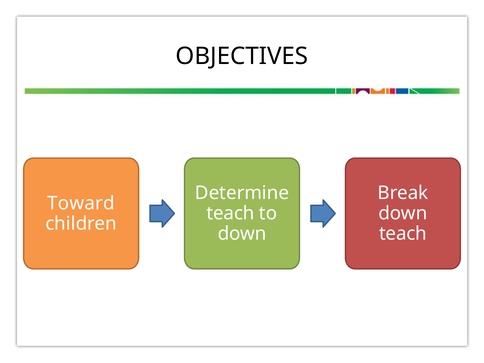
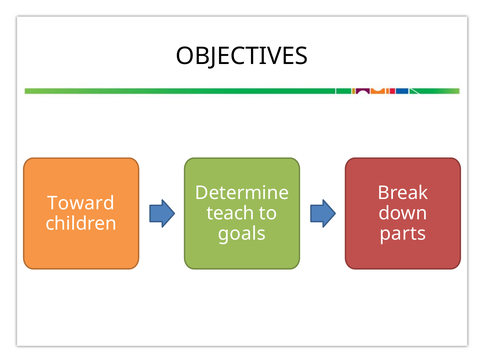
down at (242, 234): down -> goals
teach at (403, 234): teach -> parts
